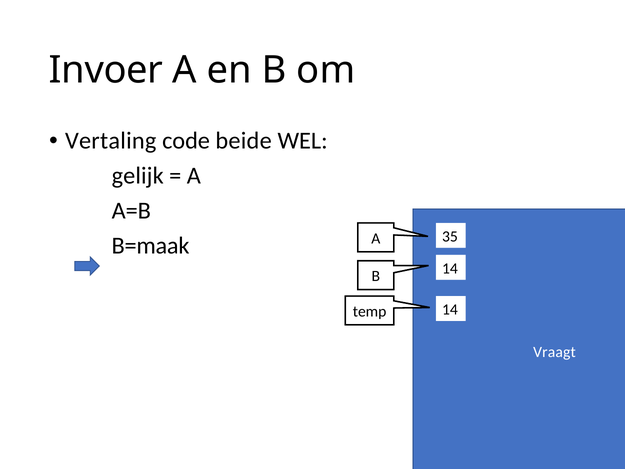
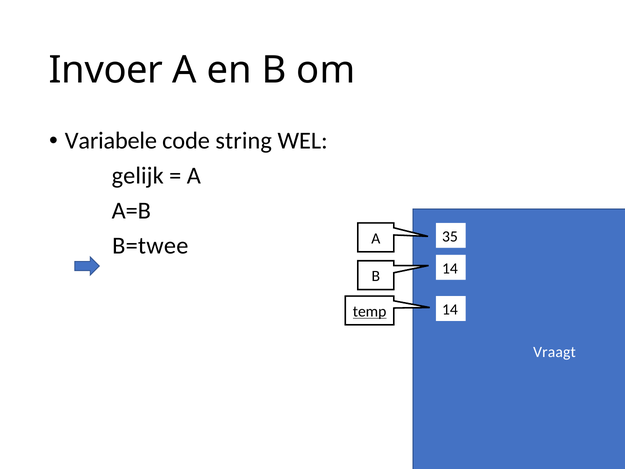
Vertaling: Vertaling -> Variabele
beide: beide -> string
B=maak: B=maak -> B=twee
temp underline: none -> present
